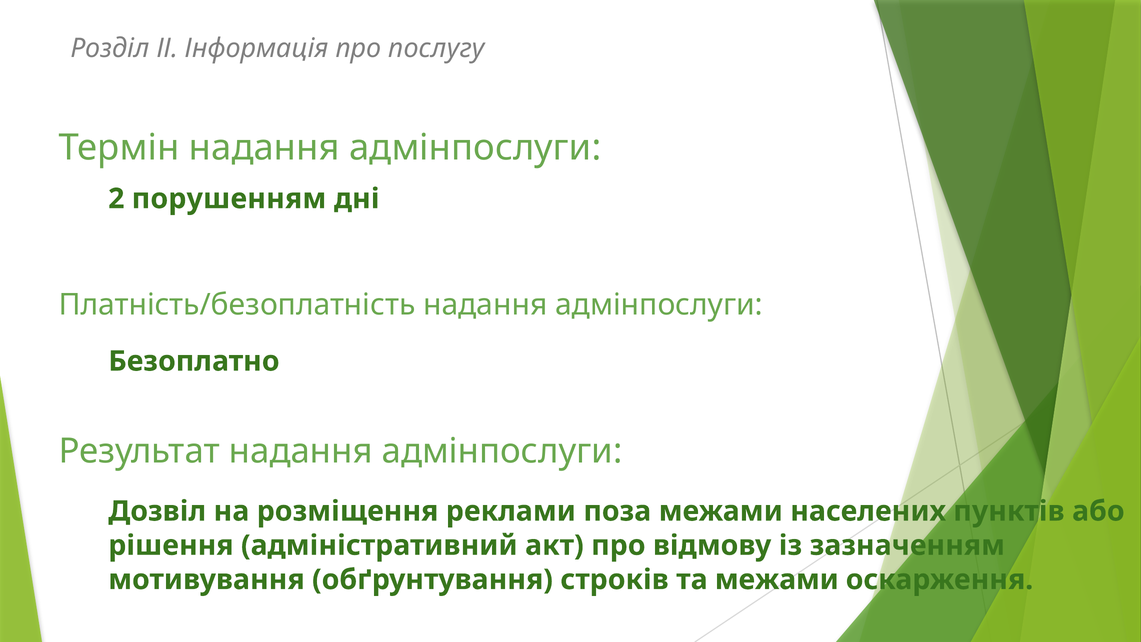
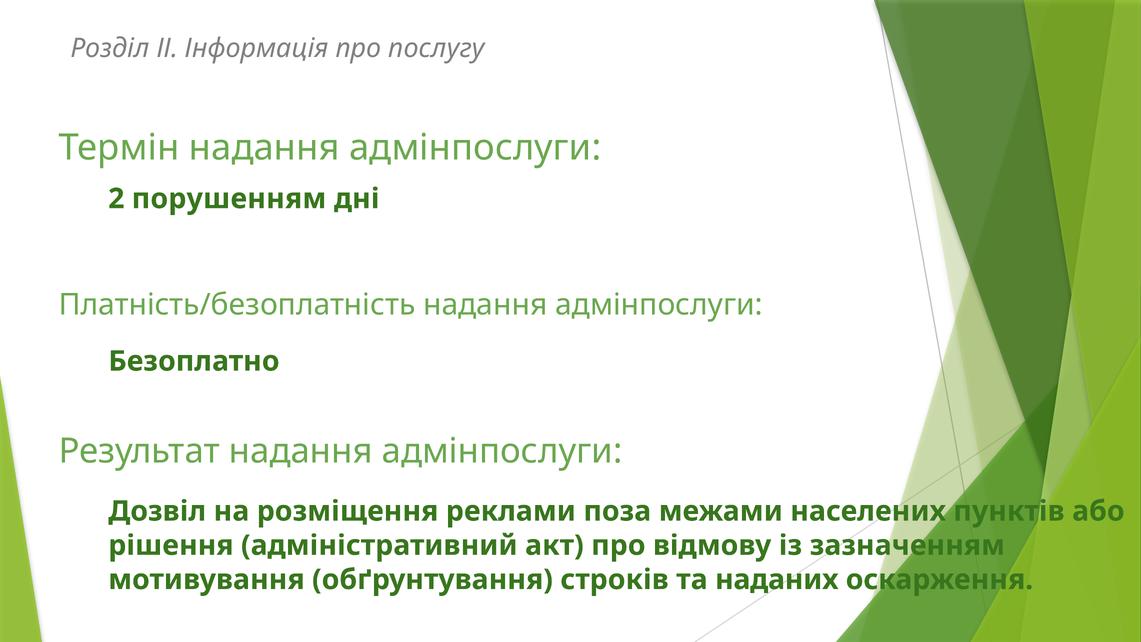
та межами: межами -> наданих
